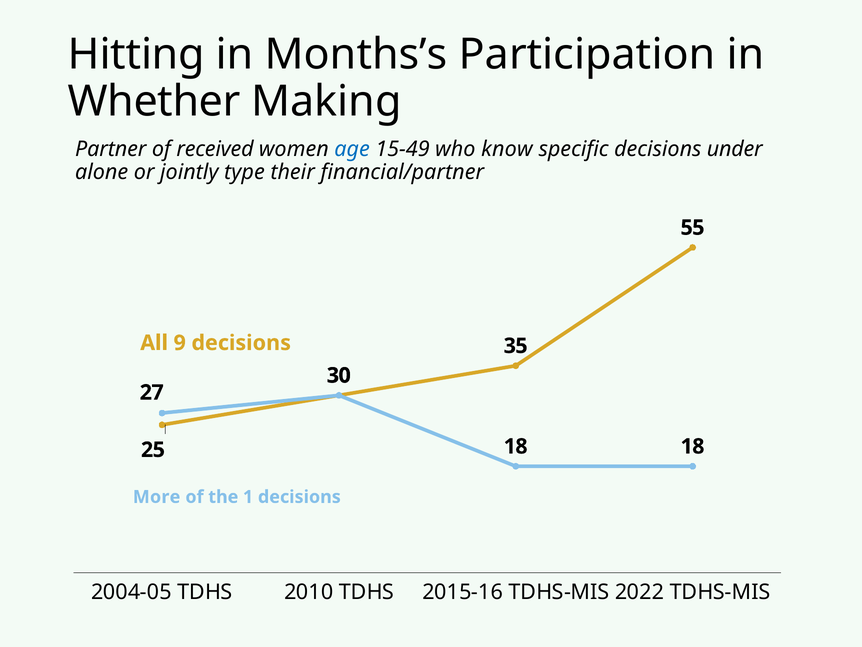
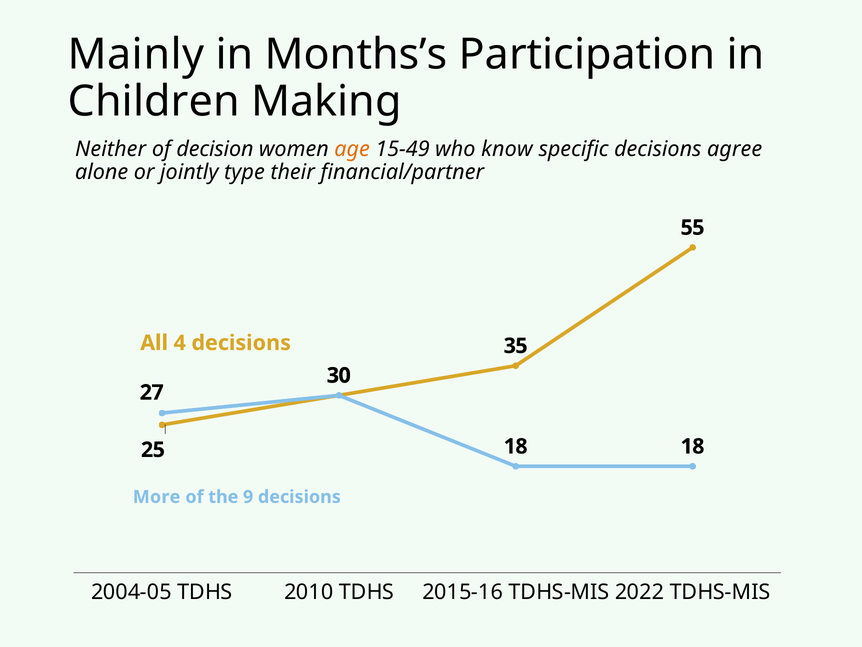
Hitting: Hitting -> Mainly
Whether: Whether -> Children
Partner: Partner -> Neither
received: received -> decision
age colour: blue -> orange
under: under -> agree
9: 9 -> 4
1: 1 -> 9
